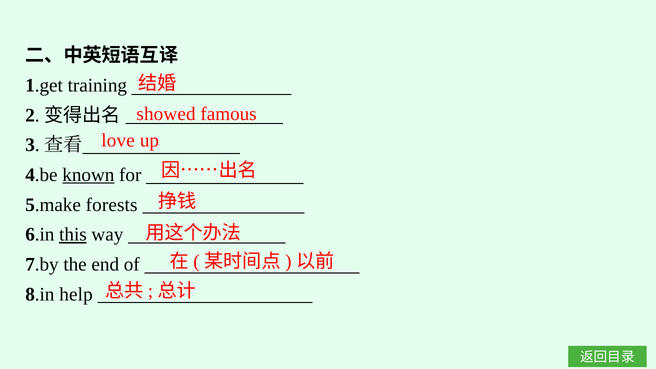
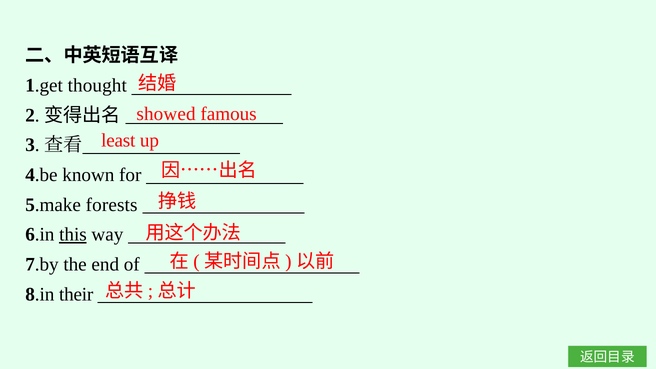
training: training -> thought
love: love -> least
known underline: present -> none
help: help -> their
